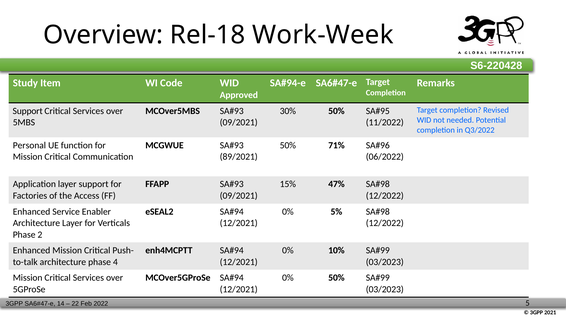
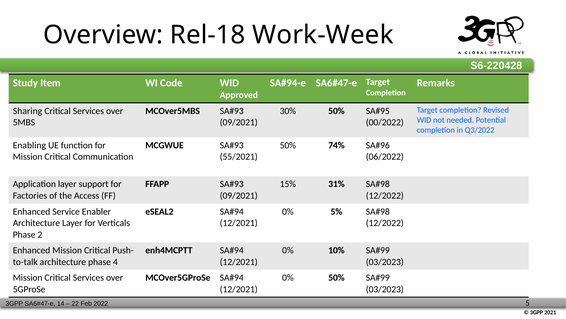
Support at (28, 111): Support -> Sharing
11/2022: 11/2022 -> 00/2022
Personal: Personal -> Enabling
71%: 71% -> 74%
89/2021: 89/2021 -> 55/2021
47%: 47% -> 31%
